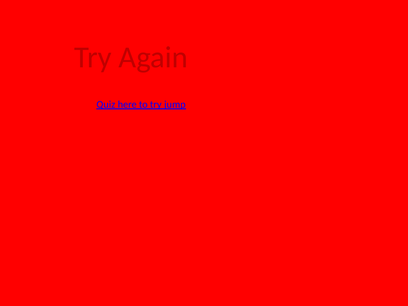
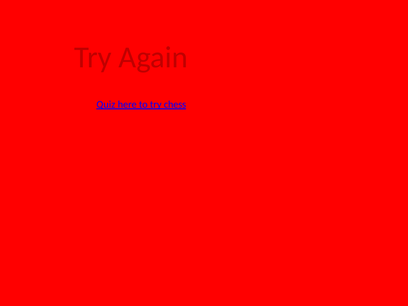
jump: jump -> chess
